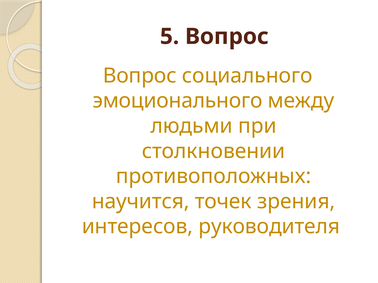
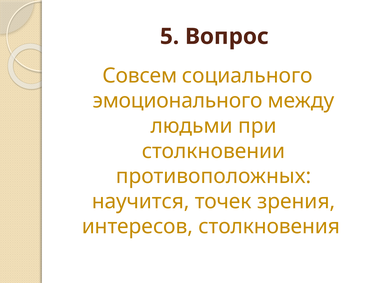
Вопрос at (140, 76): Вопрос -> Совсем
руководителя: руководителя -> столкновения
